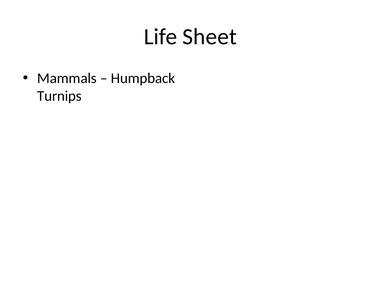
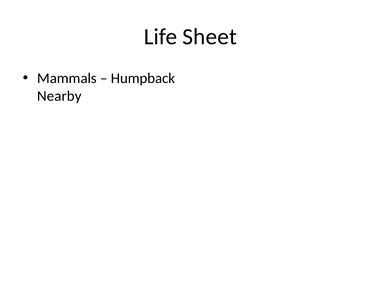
Turnips: Turnips -> Nearby
